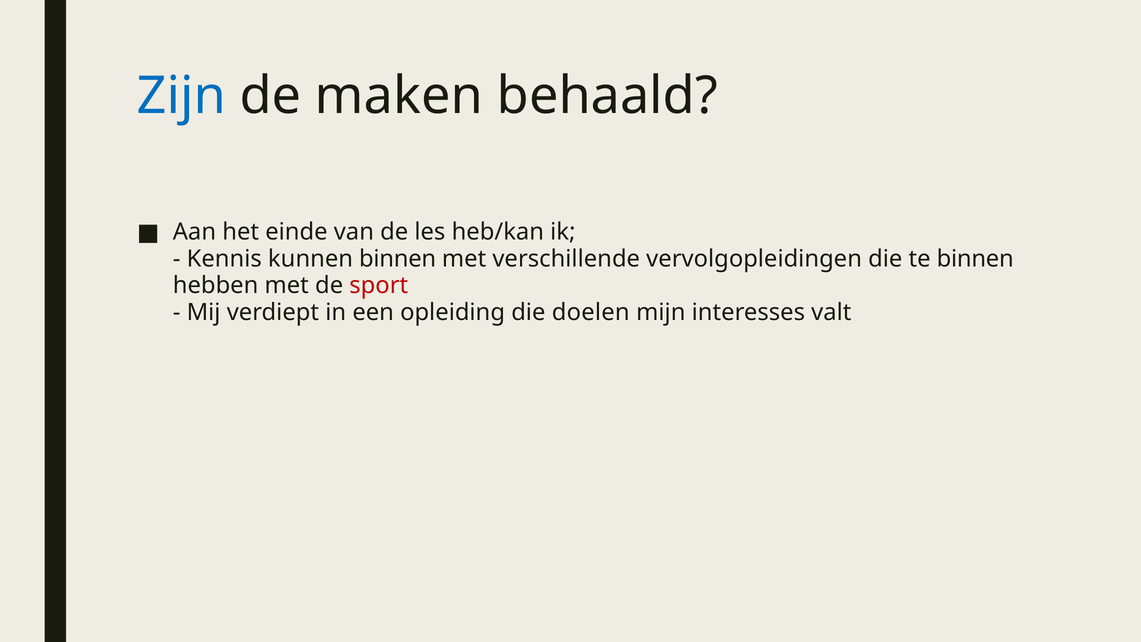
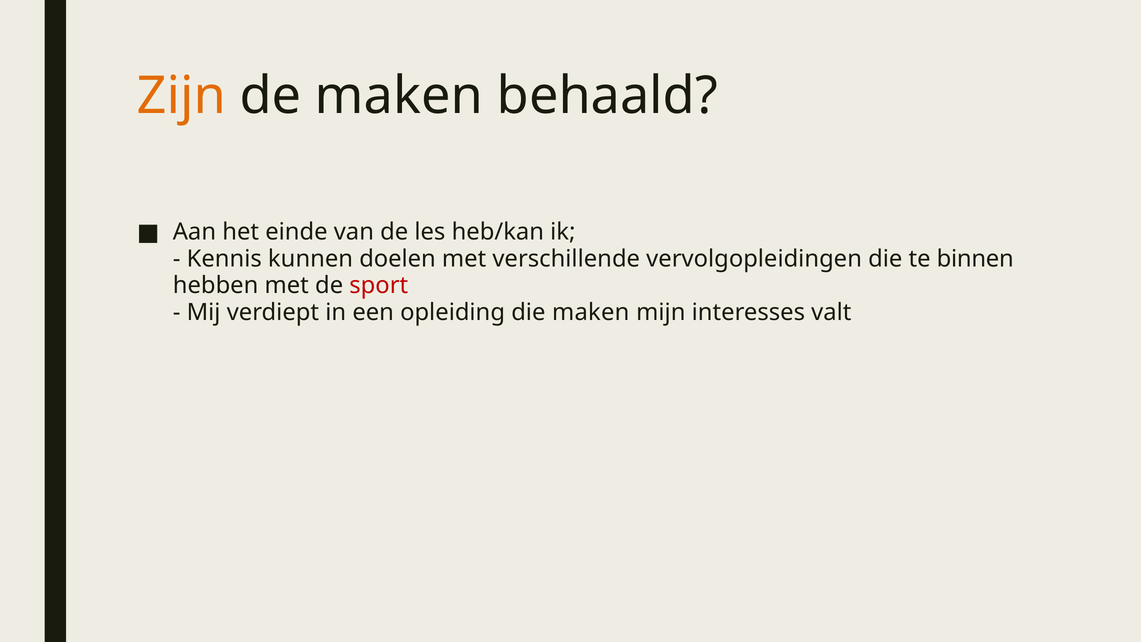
Zijn colour: blue -> orange
kunnen binnen: binnen -> doelen
die doelen: doelen -> maken
